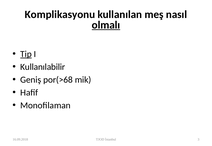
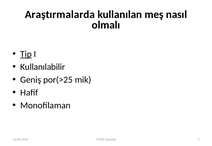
Komplikasyonu: Komplikasyonu -> Araştırmalarda
olmalı underline: present -> none
por(>68: por(>68 -> por(>25
